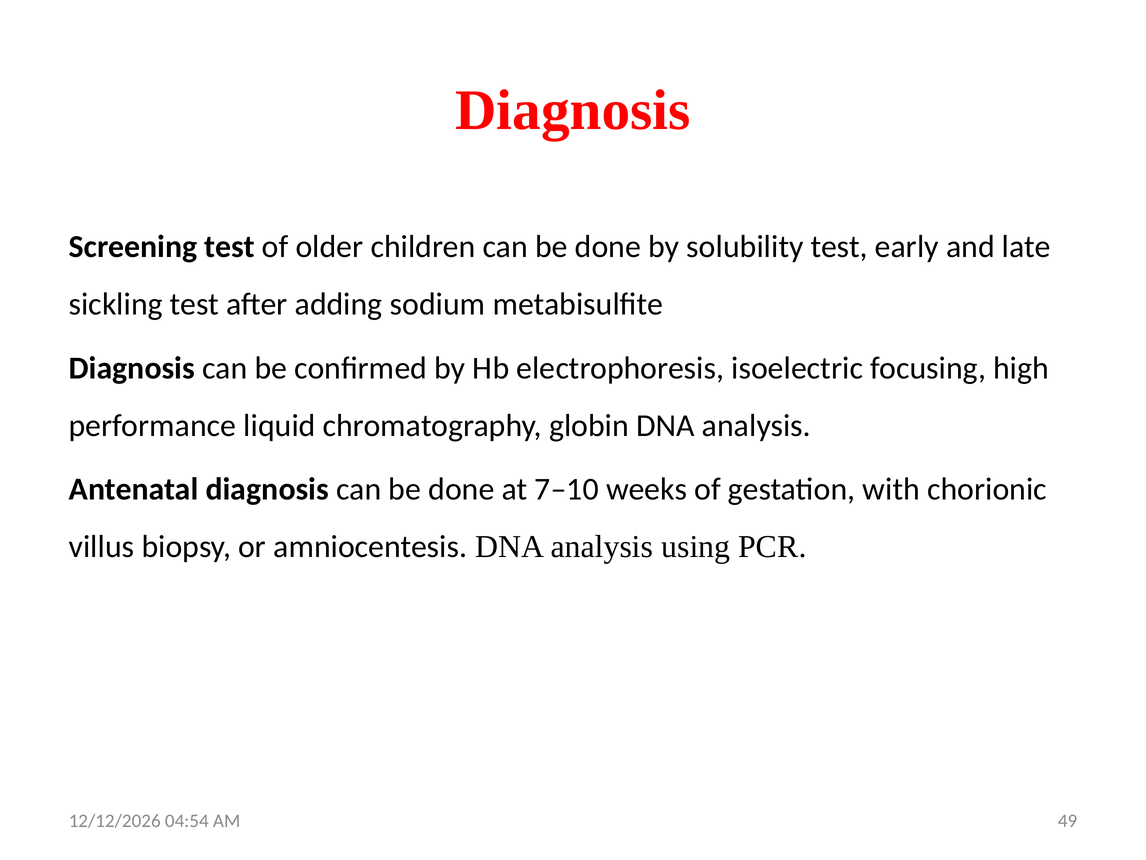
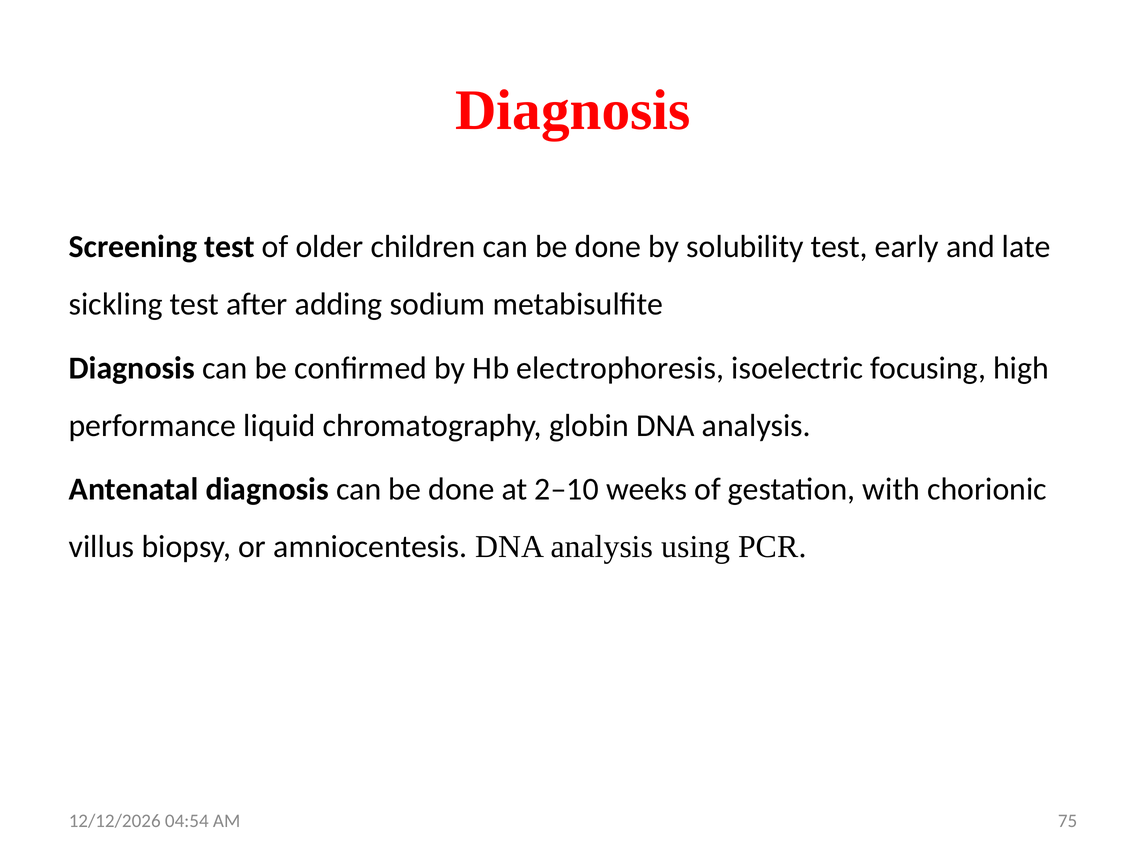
7–10: 7–10 -> 2–10
49: 49 -> 75
